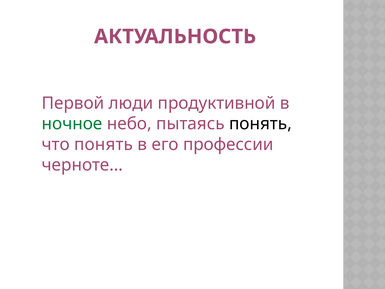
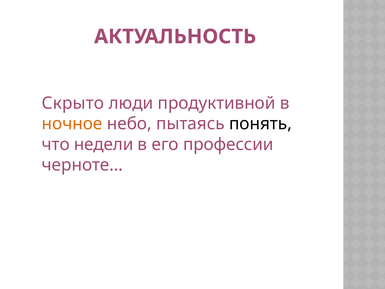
Первой: Первой -> Скрыто
ночное colour: green -> orange
что понять: понять -> недели
